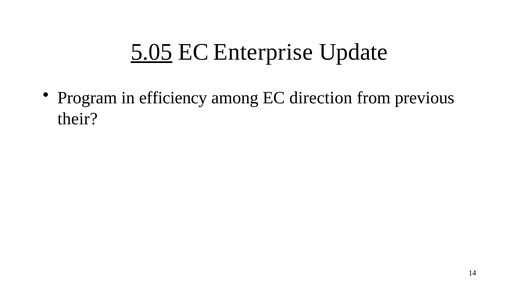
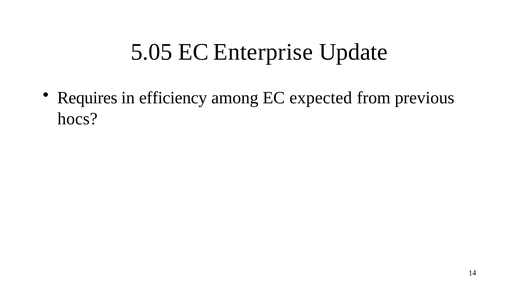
5.05 underline: present -> none
Program: Program -> Requires
direction: direction -> expected
their: their -> hocs
